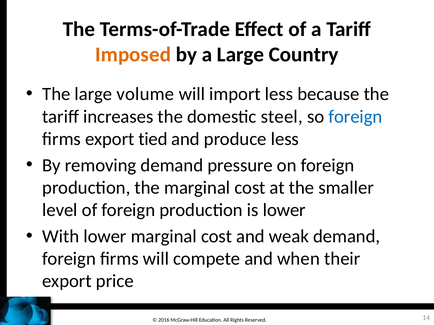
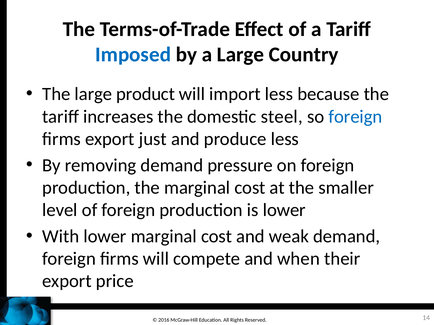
Imposed colour: orange -> blue
volume: volume -> product
tied: tied -> just
